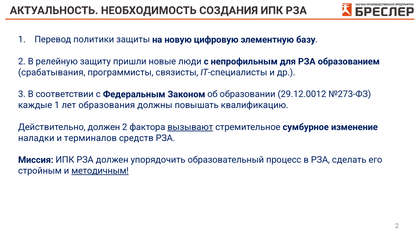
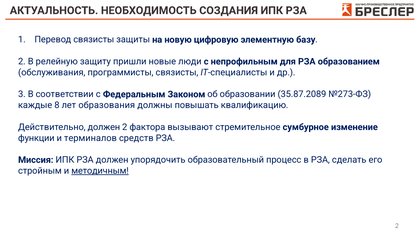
Перевод политики: политики -> связисты
срабатывания: срабатывания -> обслуживания
29.12.0012: 29.12.0012 -> 35.87.2089
каждые 1: 1 -> 8
вызывают underline: present -> none
наладки: наладки -> функции
